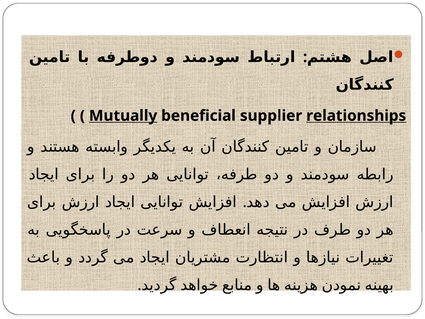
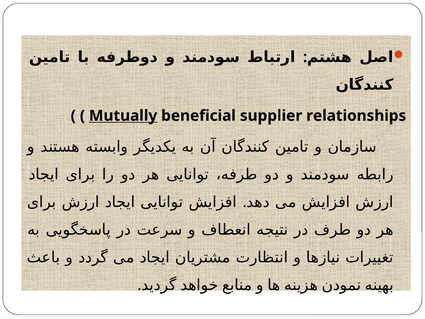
relationships underline: present -> none
